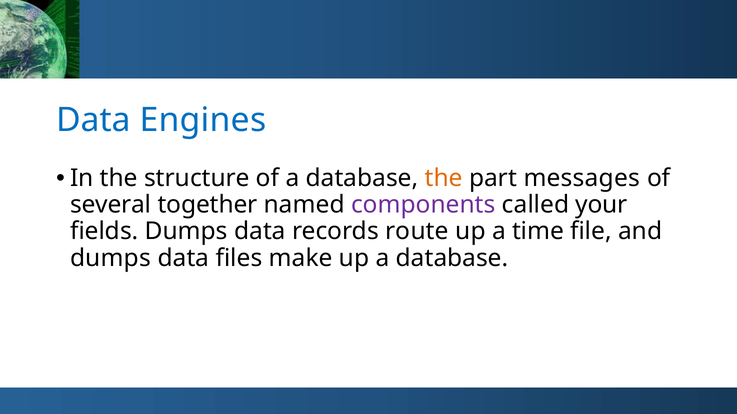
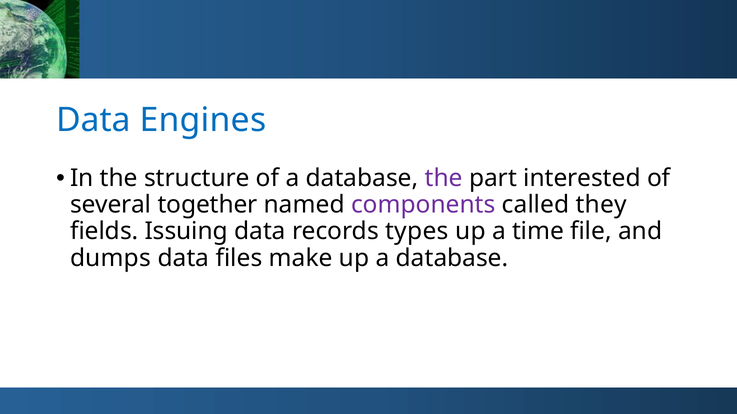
the at (444, 179) colour: orange -> purple
messages: messages -> interested
your: your -> they
fields Dumps: Dumps -> Issuing
route: route -> types
